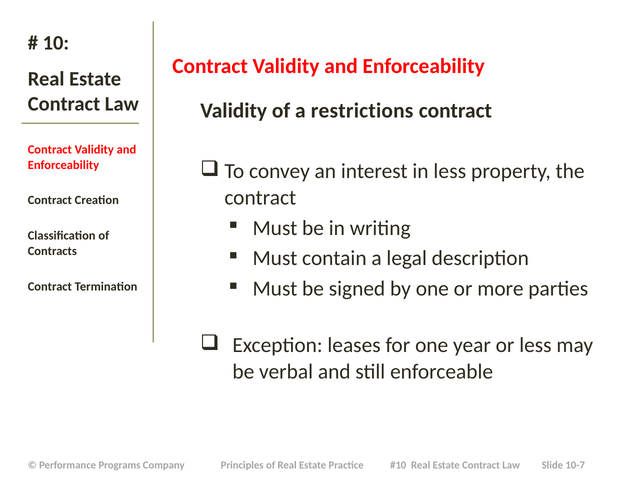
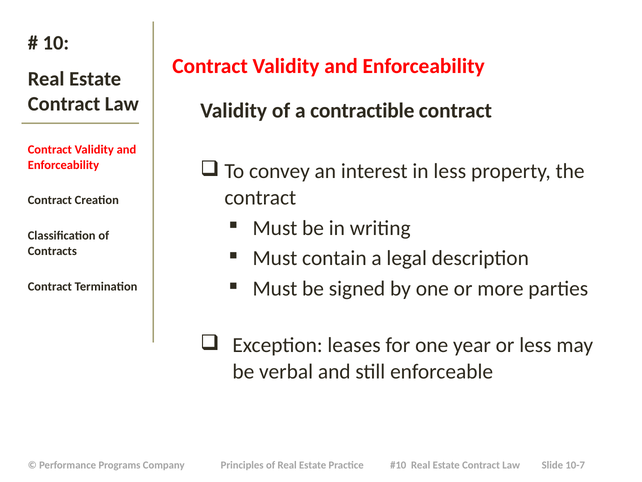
restrictions: restrictions -> contractible
